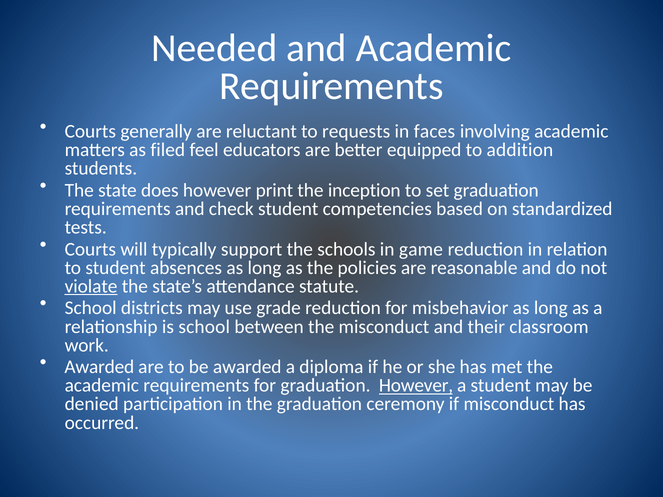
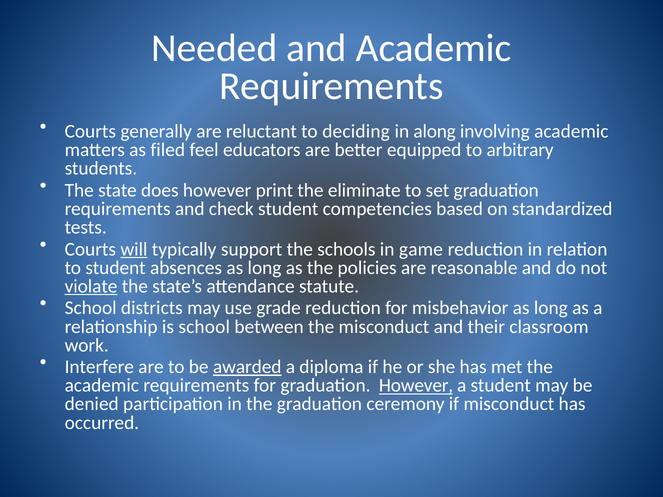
requests: requests -> deciding
faces: faces -> along
addition: addition -> arbitrary
inception: inception -> eliminate
will underline: none -> present
Awarded at (99, 367): Awarded -> Interfere
awarded at (247, 367) underline: none -> present
